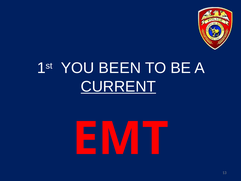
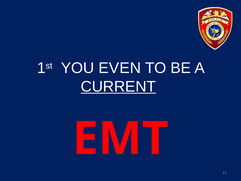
BEEN: BEEN -> EVEN
